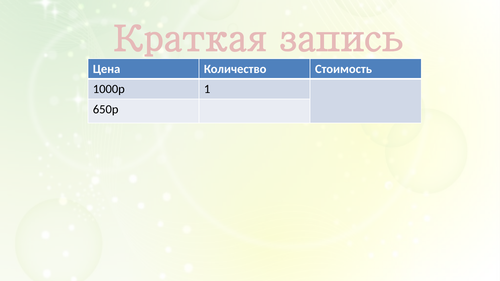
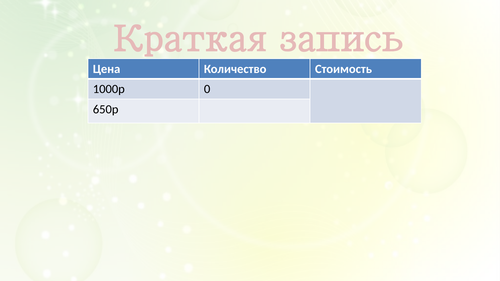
1: 1 -> 0
